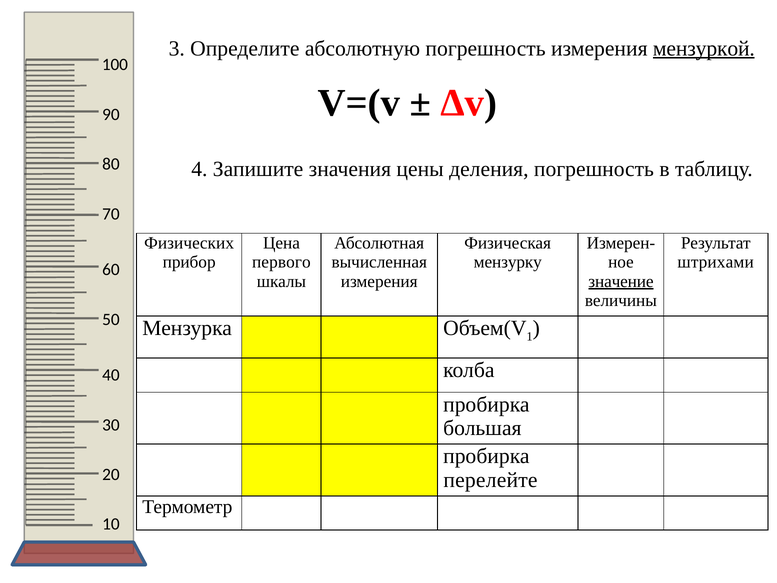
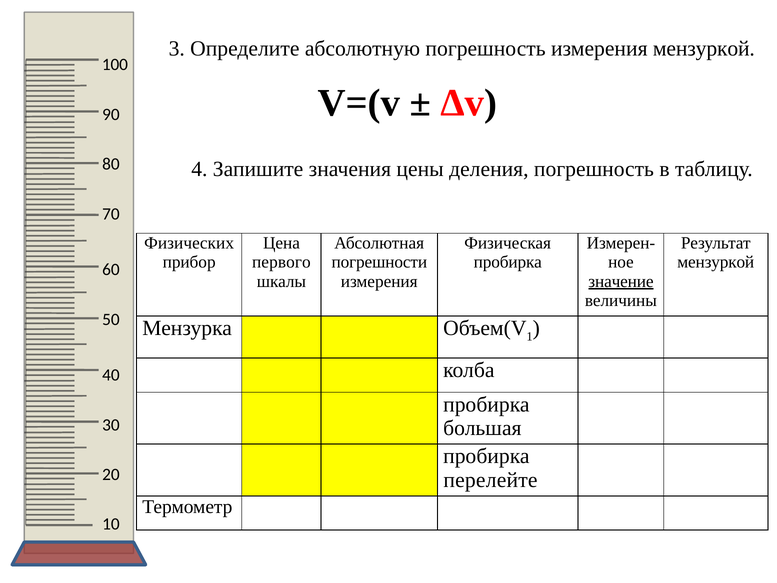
мензуркой at (704, 49) underline: present -> none
вычисленная: вычисленная -> погрешности
мензурку at (508, 262): мензурку -> пробирка
штрихами at (716, 262): штрихами -> мензуркой
